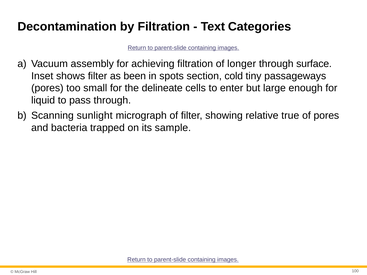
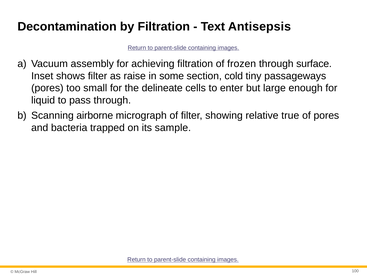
Categories: Categories -> Antisepsis
longer: longer -> frozen
been: been -> raise
spots: spots -> some
sunlight: sunlight -> airborne
